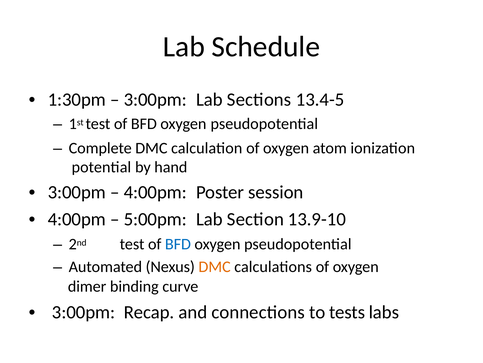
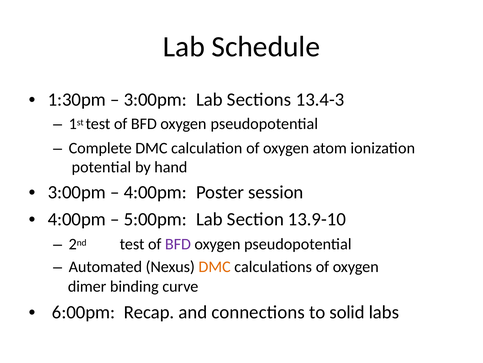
13.4-5: 13.4-5 -> 13.4-3
BFD at (178, 244) colour: blue -> purple
3:00pm at (84, 312): 3:00pm -> 6:00pm
tests: tests -> solid
